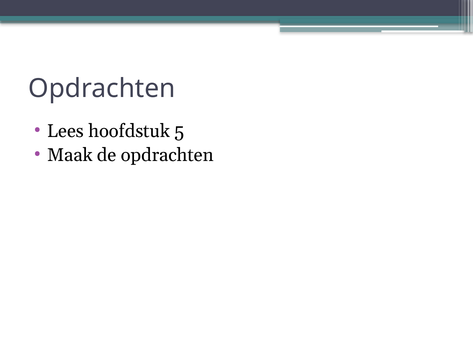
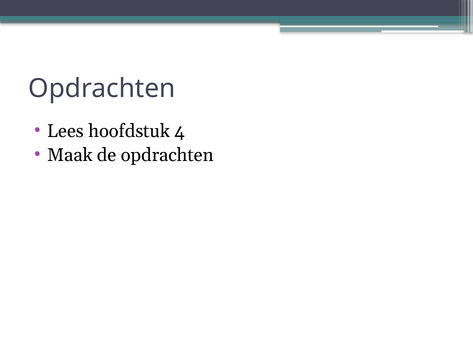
5: 5 -> 4
